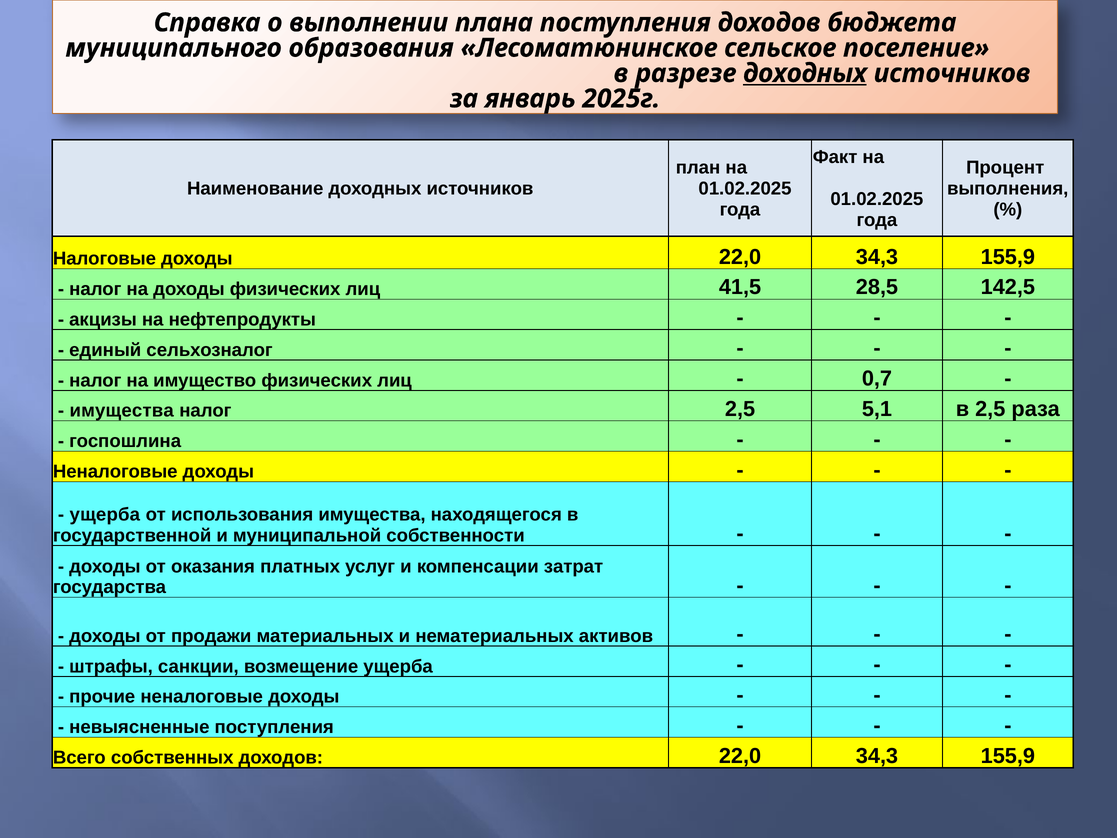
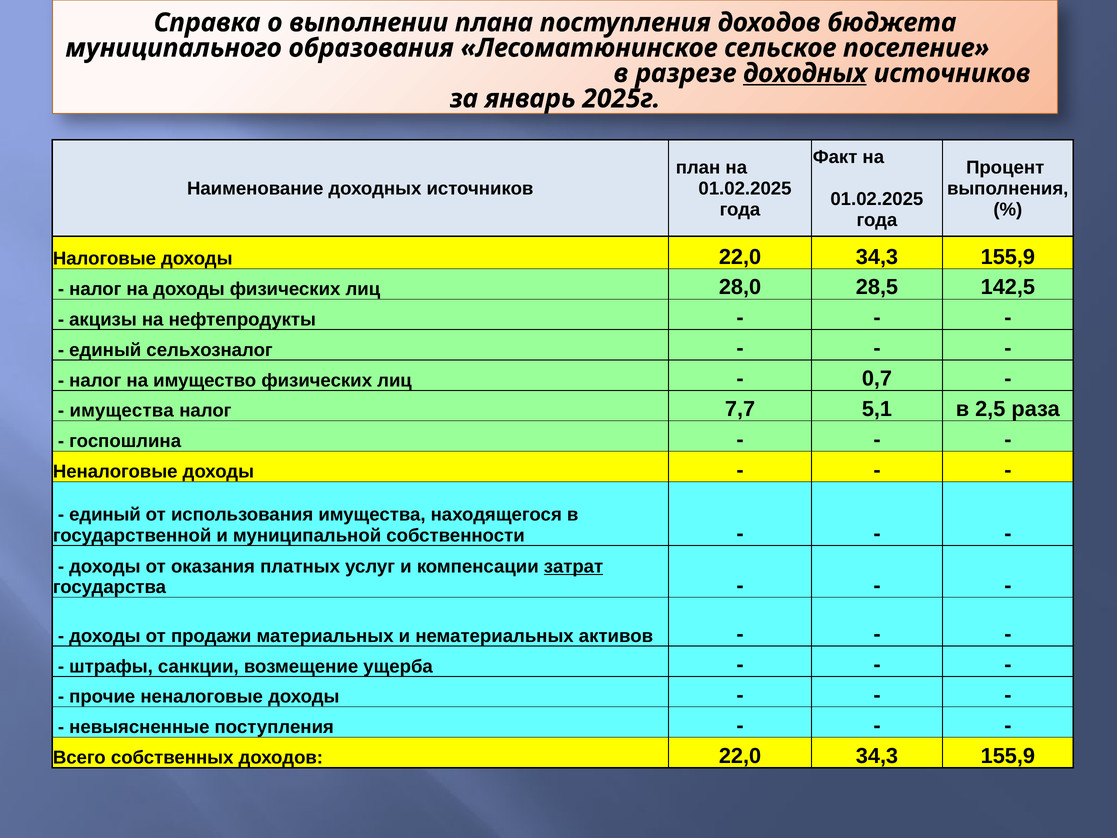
41,5: 41,5 -> 28,0
налог 2,5: 2,5 -> 7,7
ущерба at (105, 514): ущерба -> единый
затрат underline: none -> present
